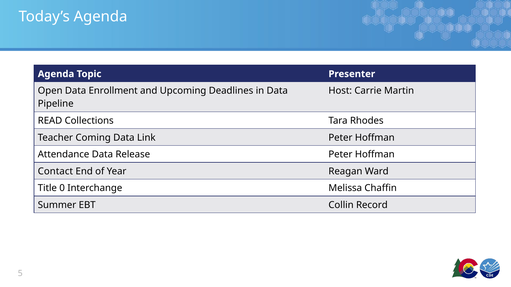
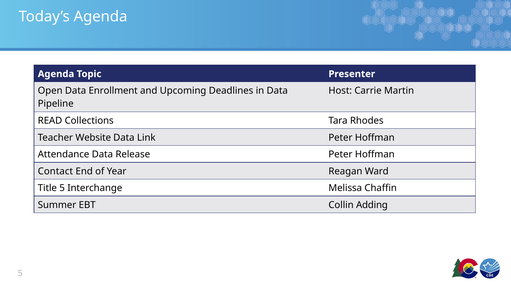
Coming: Coming -> Website
Title 0: 0 -> 5
Record: Record -> Adding
